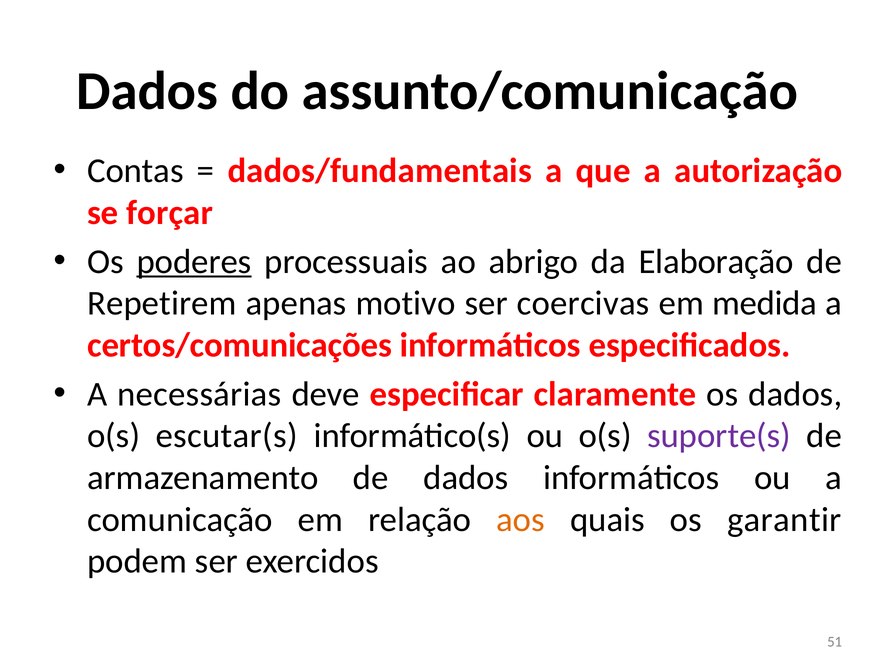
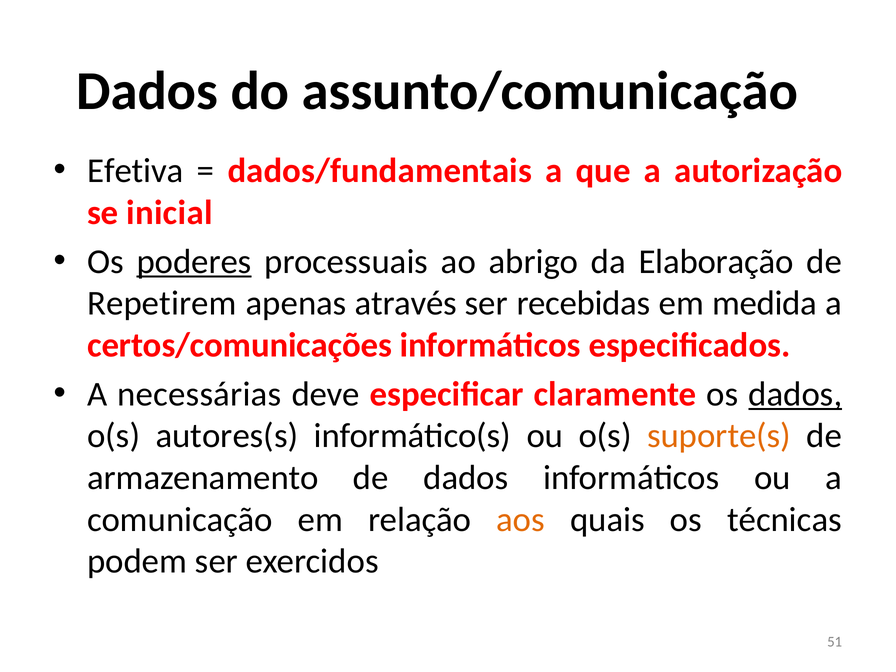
Contas: Contas -> Efetiva
forçar: forçar -> inicial
motivo: motivo -> através
coercivas: coercivas -> recebidas
dados at (795, 394) underline: none -> present
escutar(s: escutar(s -> autores(s
suporte(s colour: purple -> orange
garantir: garantir -> técnicas
